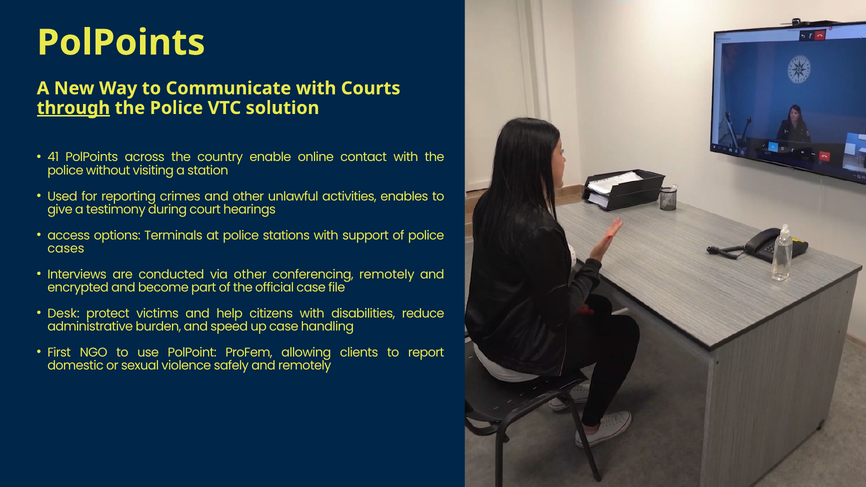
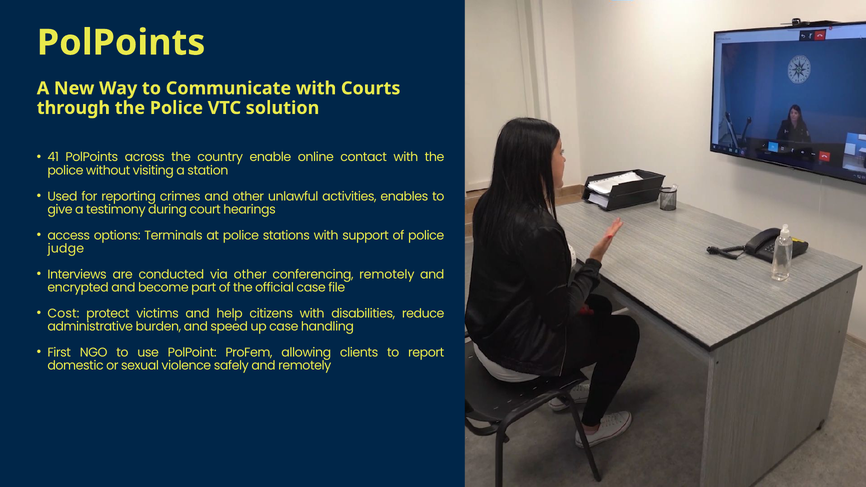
through underline: present -> none
cases: cases -> judge
Desk: Desk -> Cost
